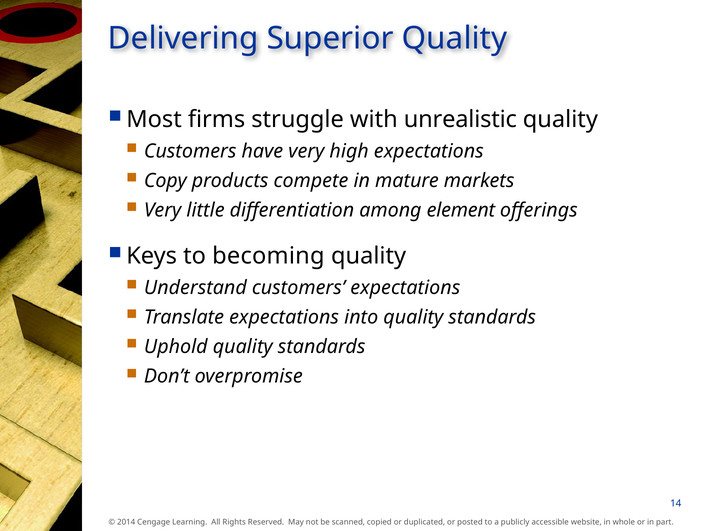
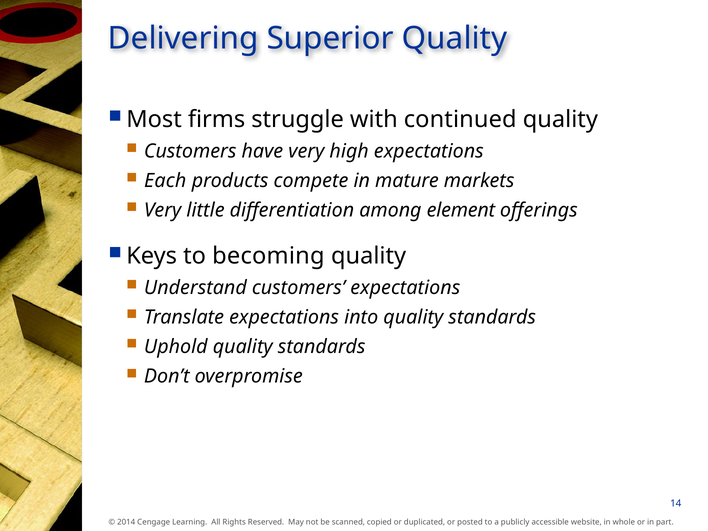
unrealistic: unrealistic -> continued
Copy: Copy -> Each
